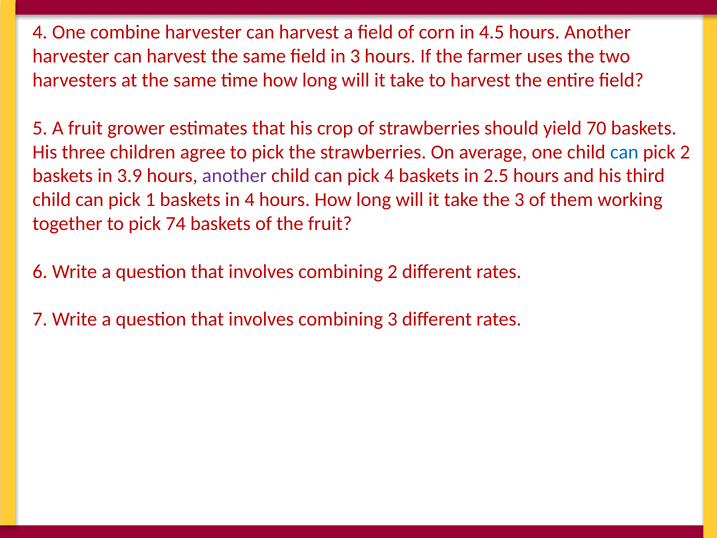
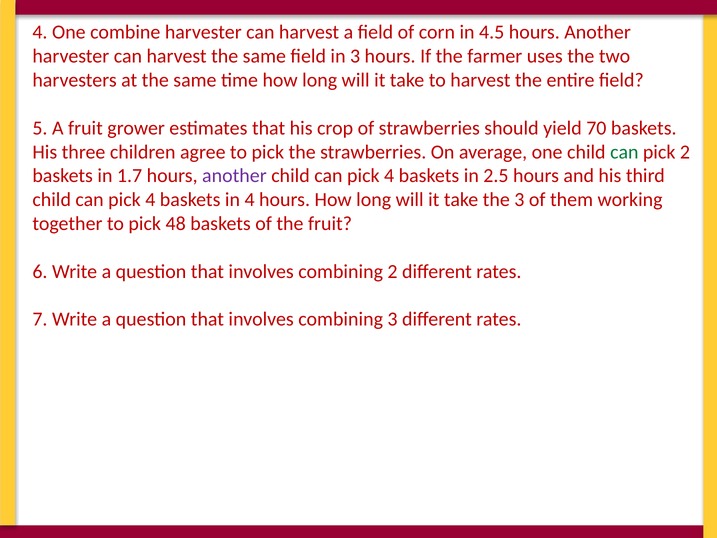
can at (624, 152) colour: blue -> green
3.9: 3.9 -> 1.7
1 at (150, 200): 1 -> 4
74: 74 -> 48
